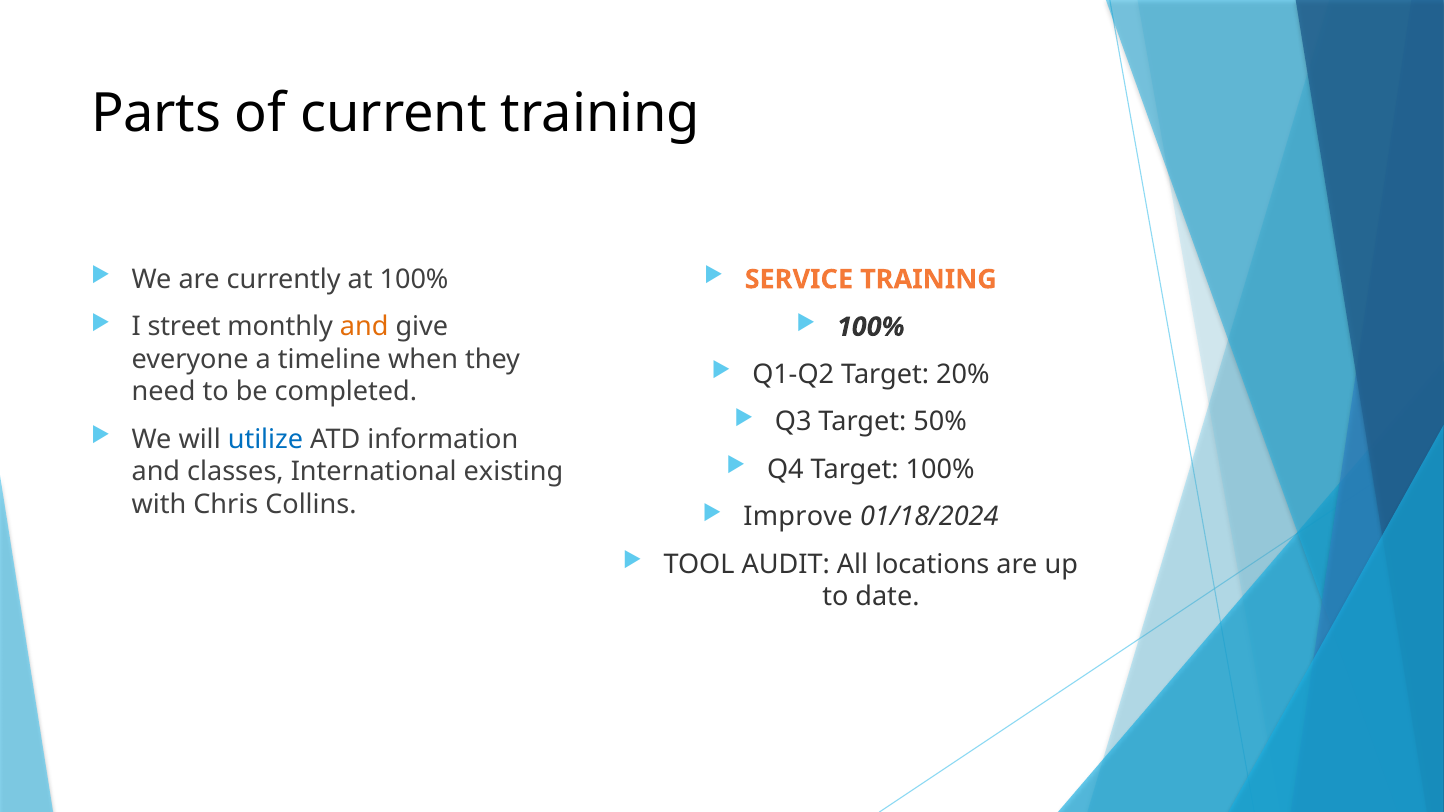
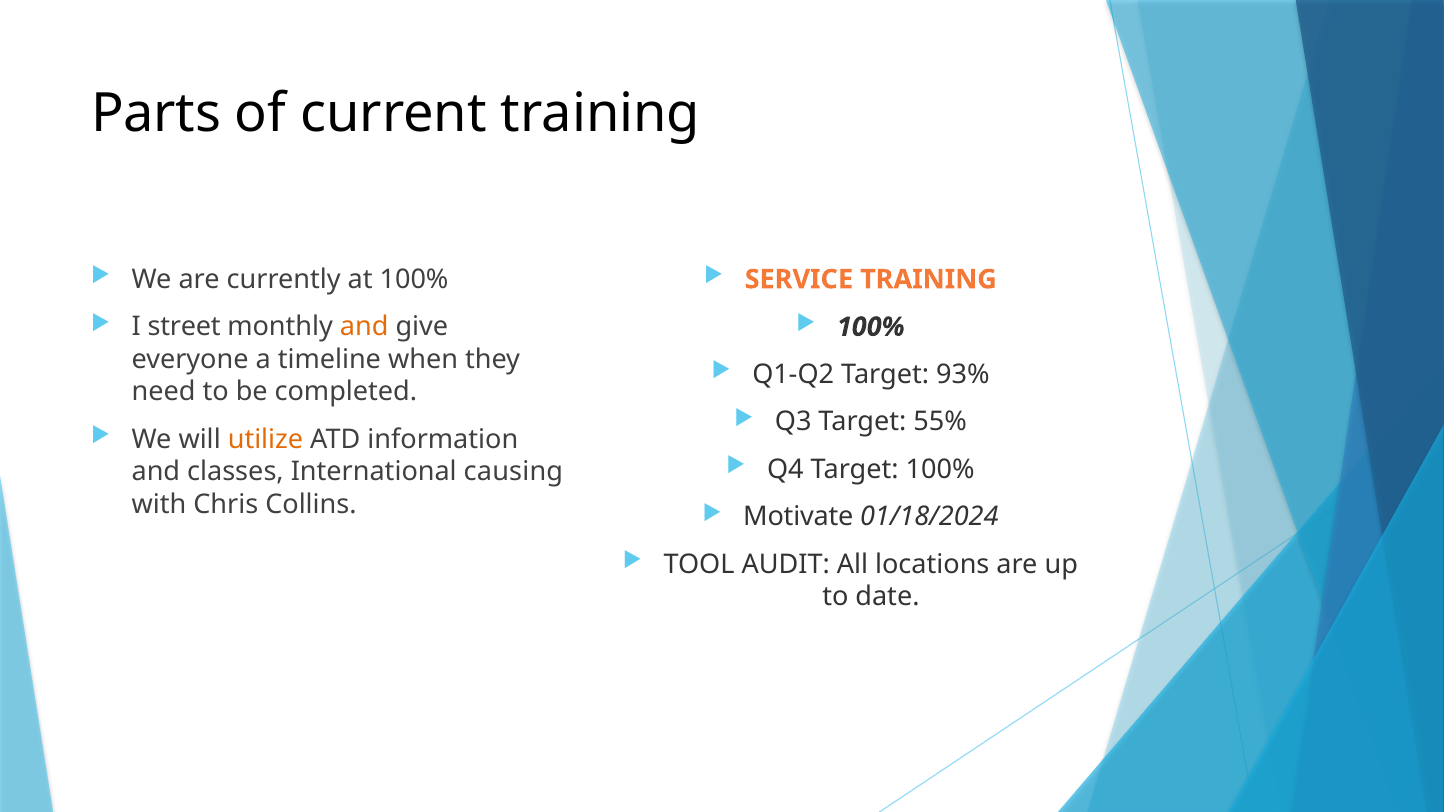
20%: 20% -> 93%
50%: 50% -> 55%
utilize colour: blue -> orange
existing: existing -> causing
Improve: Improve -> Motivate
